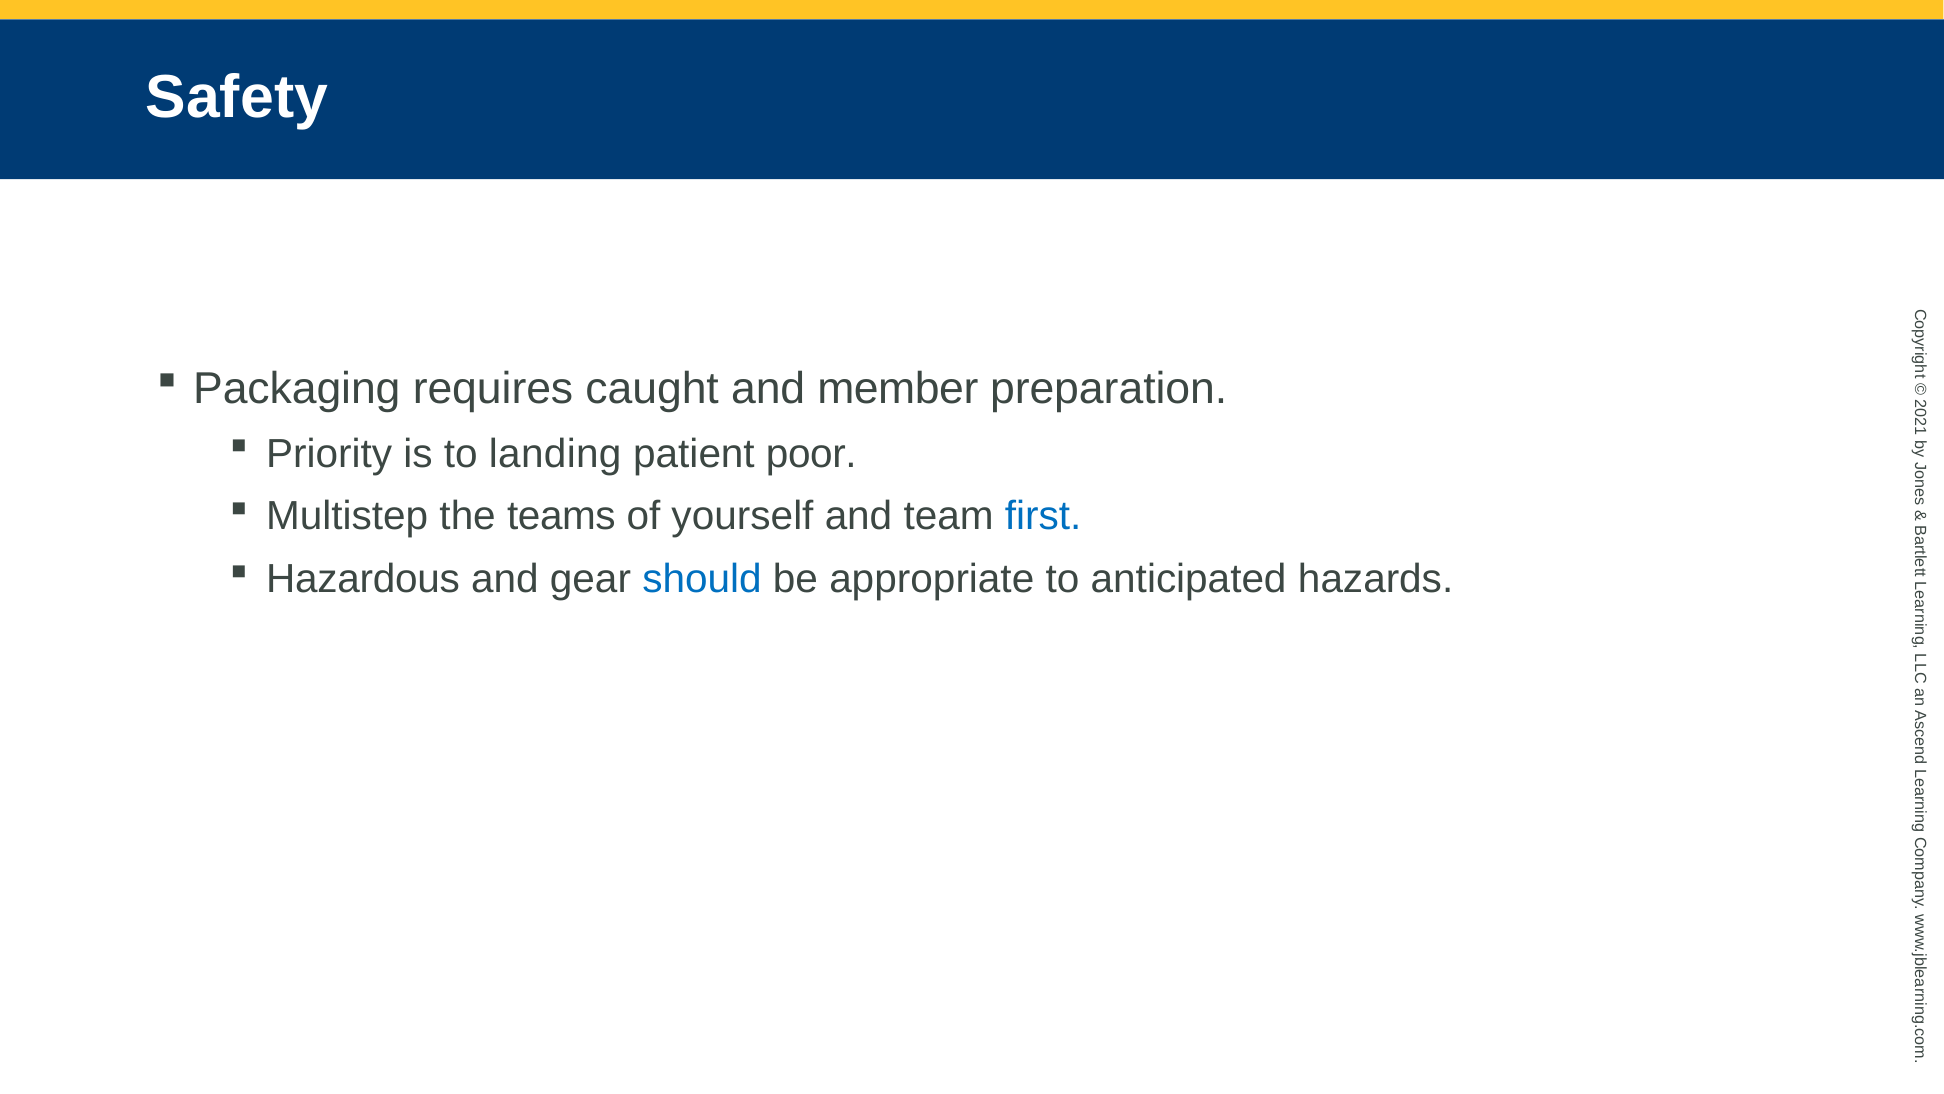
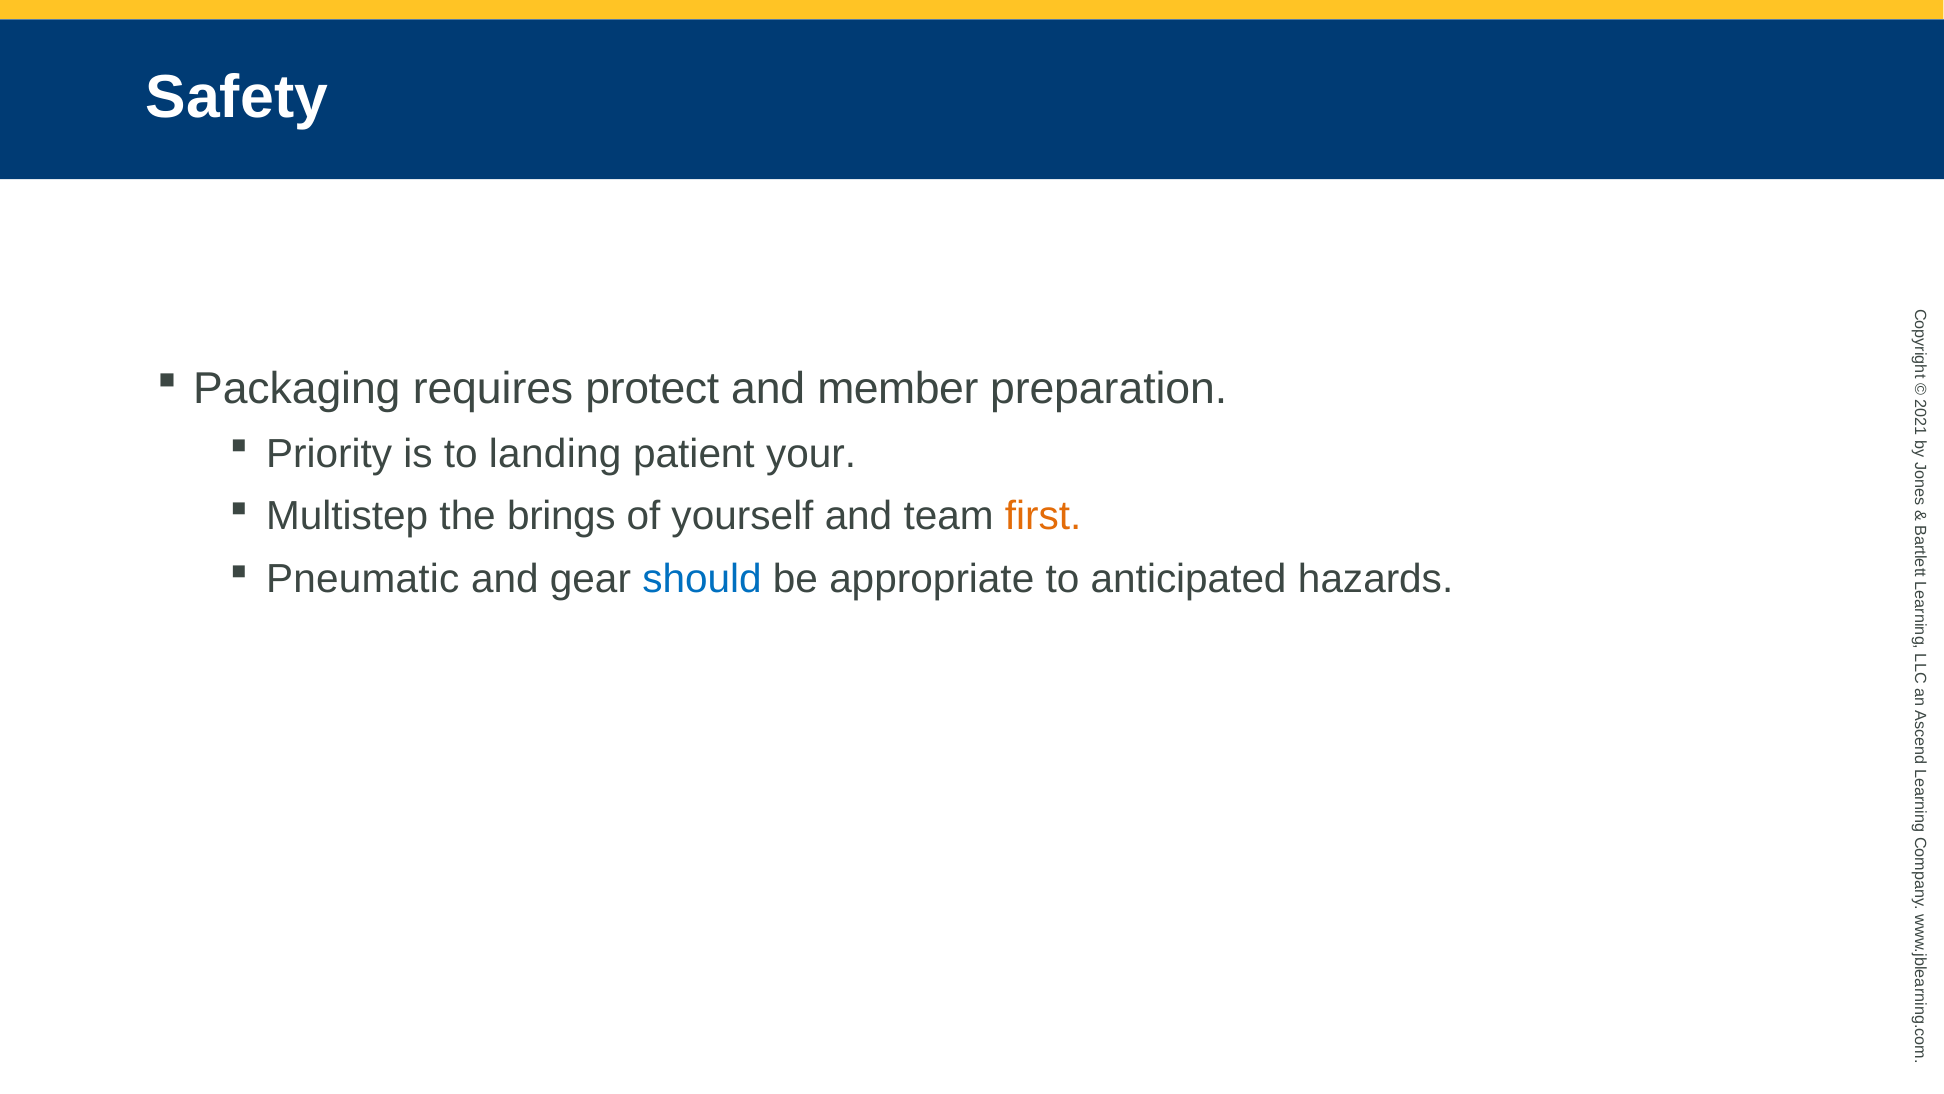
caught: caught -> protect
poor: poor -> your
teams: teams -> brings
first colour: blue -> orange
Hazardous: Hazardous -> Pneumatic
